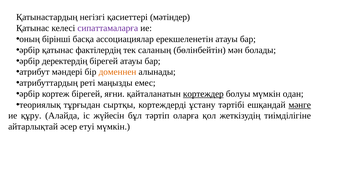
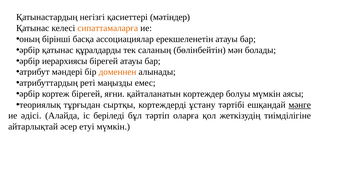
сипаттамаларға colour: purple -> orange
фактілердің: фактілердің -> құралдарды
деректердің: деректердің -> иерархиясы
кортеждер underline: present -> none
одан: одан -> аясы
құру: құру -> әдісі
жүйесін: жүйесін -> беріледі
